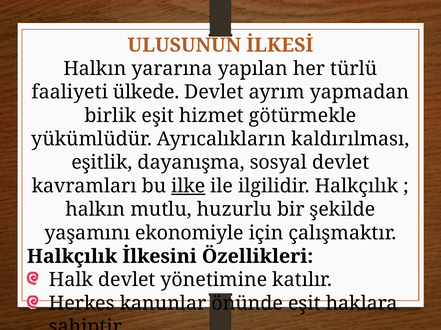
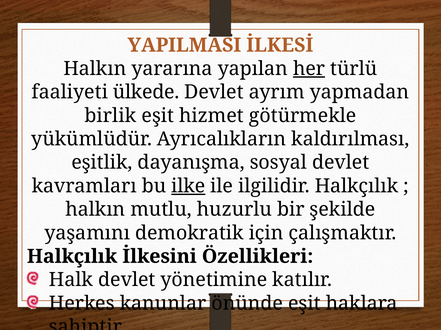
ULUSUNUN: ULUSUNUN -> YAPILMASI
her underline: none -> present
ekonomiyle: ekonomiyle -> demokratik
